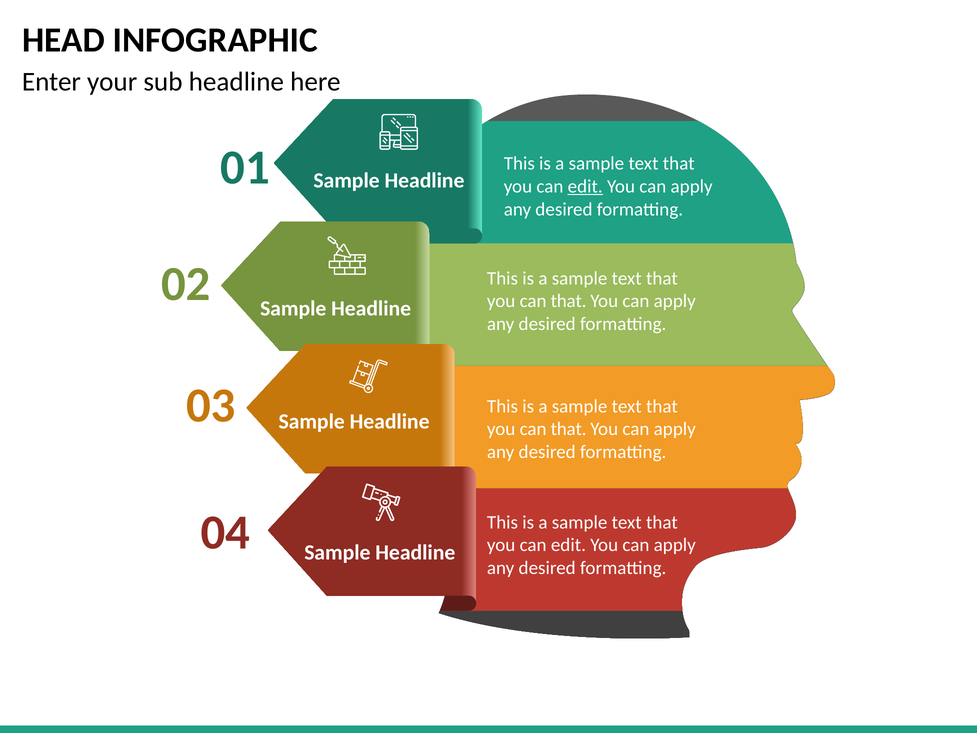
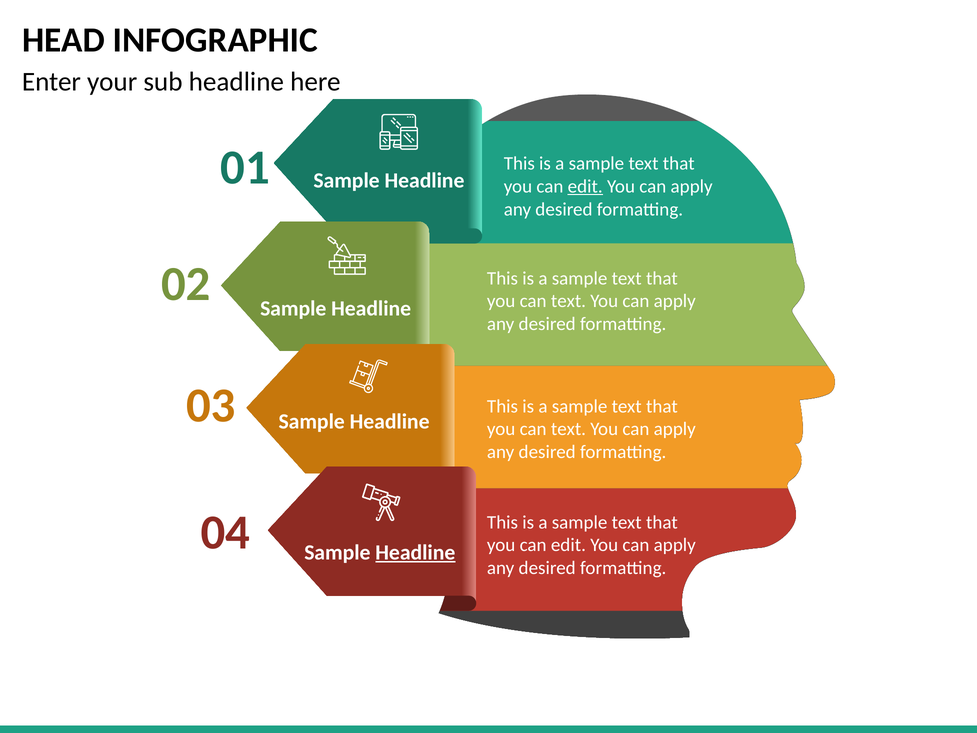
that at (569, 301): that -> text
that at (569, 429): that -> text
Headline at (415, 552) underline: none -> present
